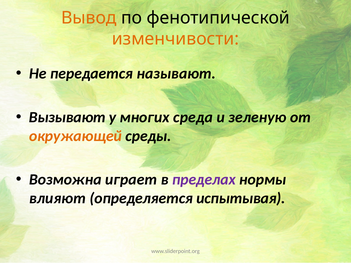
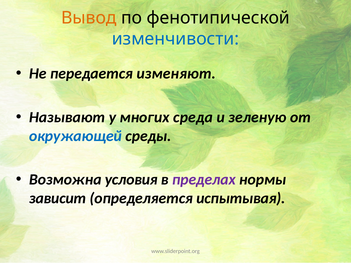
изменчивости colour: orange -> blue
называют: называют -> изменяют
Вызывают: Вызывают -> Называют
окружающей colour: orange -> blue
играет: играет -> условия
влияют: влияют -> зависит
